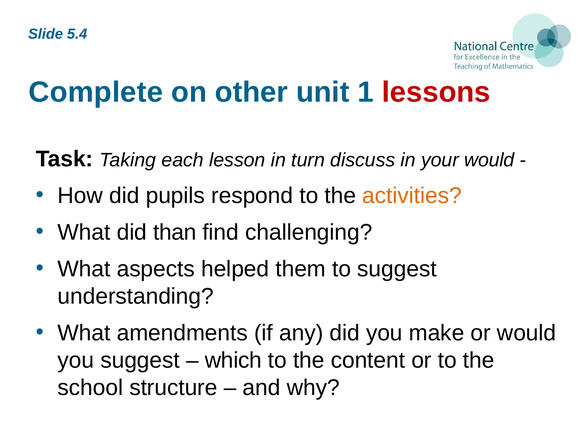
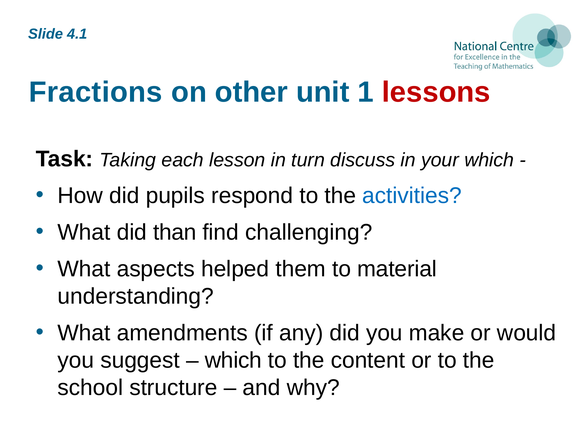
5.4: 5.4 -> 4.1
Complete: Complete -> Fractions
your would: would -> which
activities colour: orange -> blue
to suggest: suggest -> material
